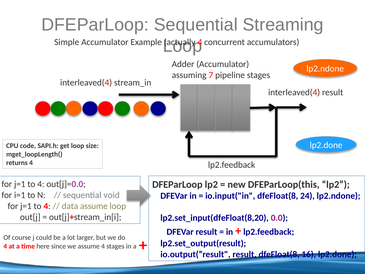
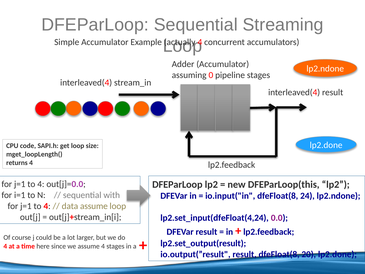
7: 7 -> 0
void: void -> with
lp2.set_input(dfeFloat(8,20: lp2.set_input(dfeFloat(8,20 -> lp2.set_input(dfeFloat(4,24
16: 16 -> 20
